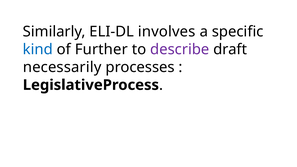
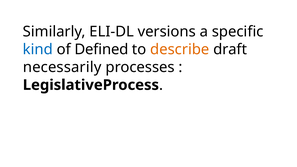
involves: involves -> versions
Further: Further -> Defined
describe colour: purple -> orange
